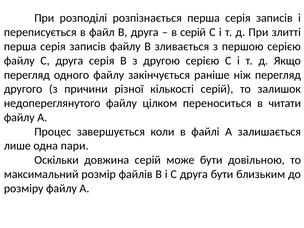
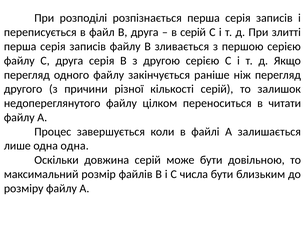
одна пари: пари -> одна
і С друга: друга -> числа
